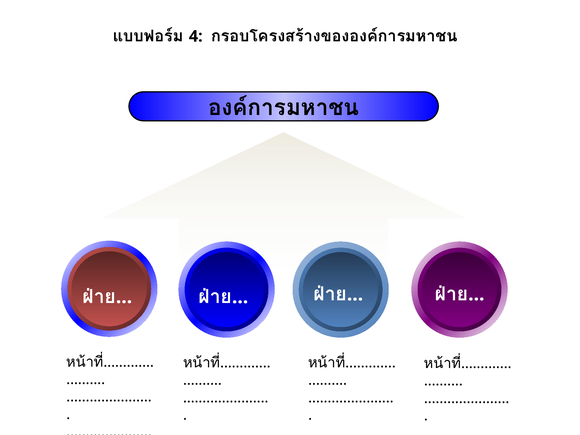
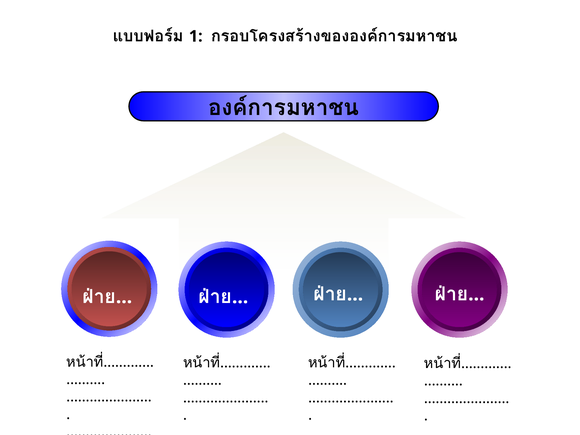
4: 4 -> 1
